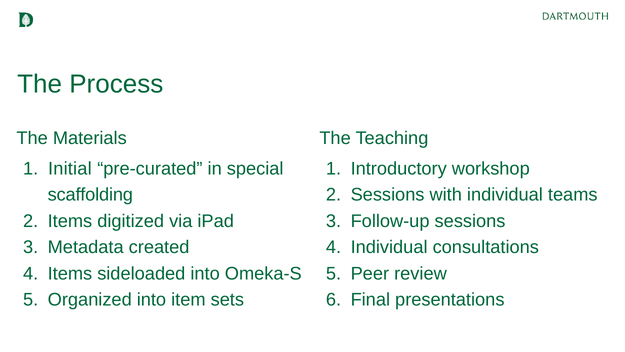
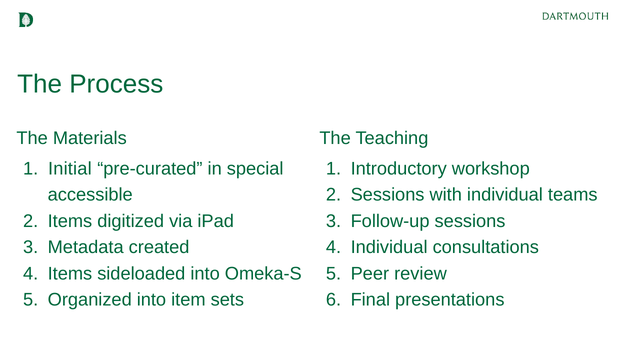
scaffolding: scaffolding -> accessible
